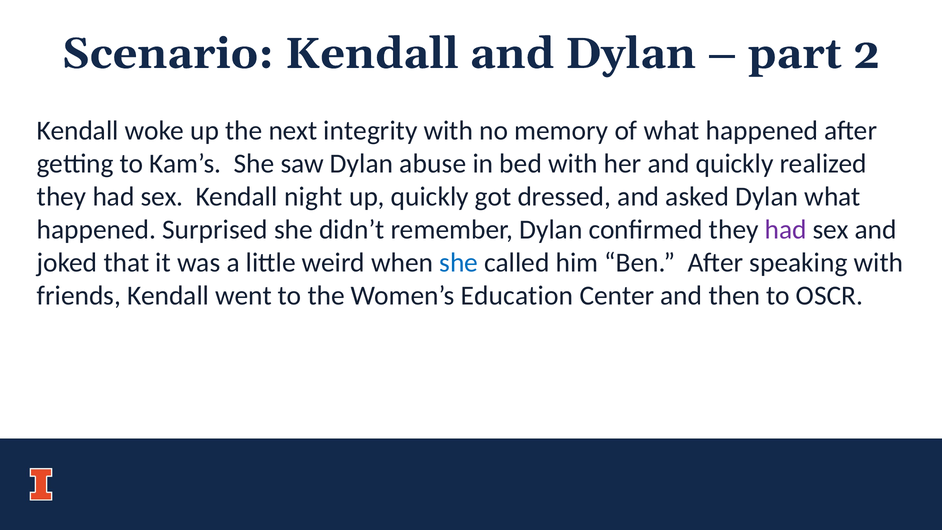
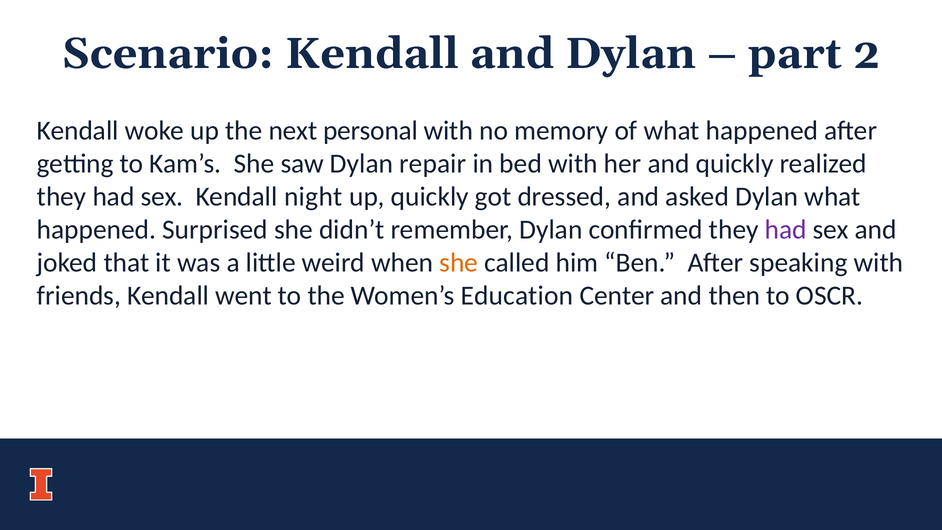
integrity: integrity -> personal
abuse: abuse -> repair
she at (459, 263) colour: blue -> orange
